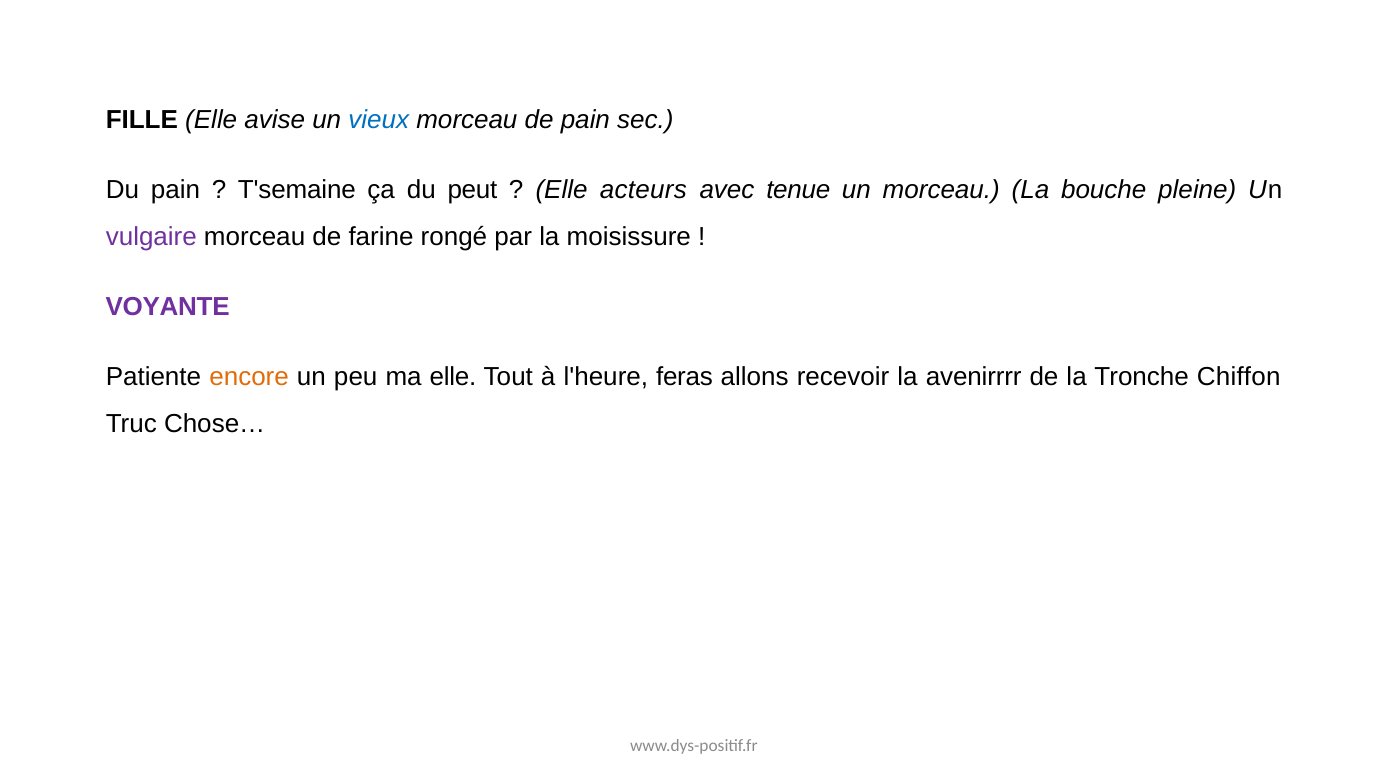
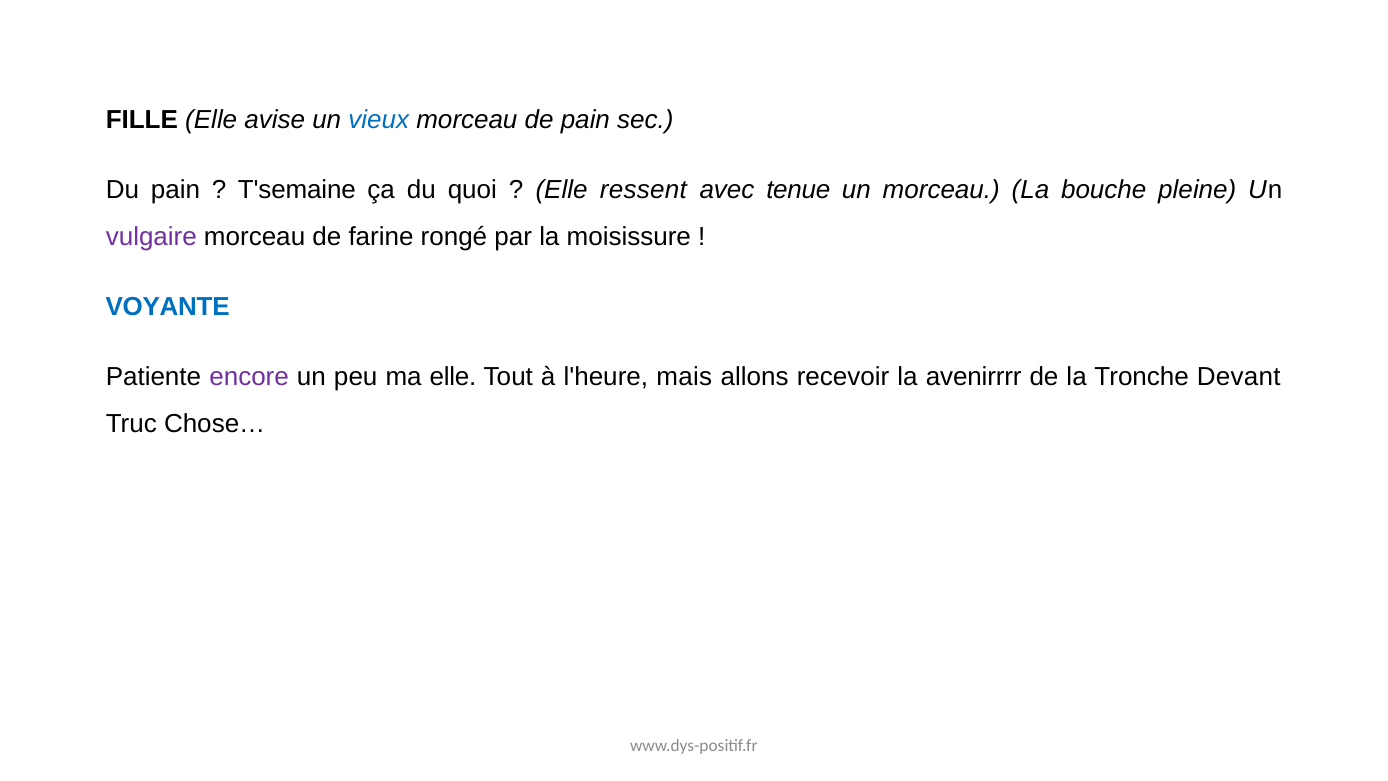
peut: peut -> quoi
acteurs: acteurs -> ressent
VOYANTE colour: purple -> blue
encore colour: orange -> purple
feras: feras -> mais
Chiffon: Chiffon -> Devant
